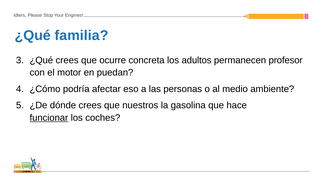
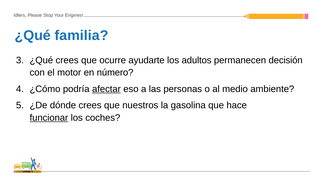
concreta: concreta -> ayudarte
profesor: profesor -> decisión
puedan: puedan -> número
afectar underline: none -> present
